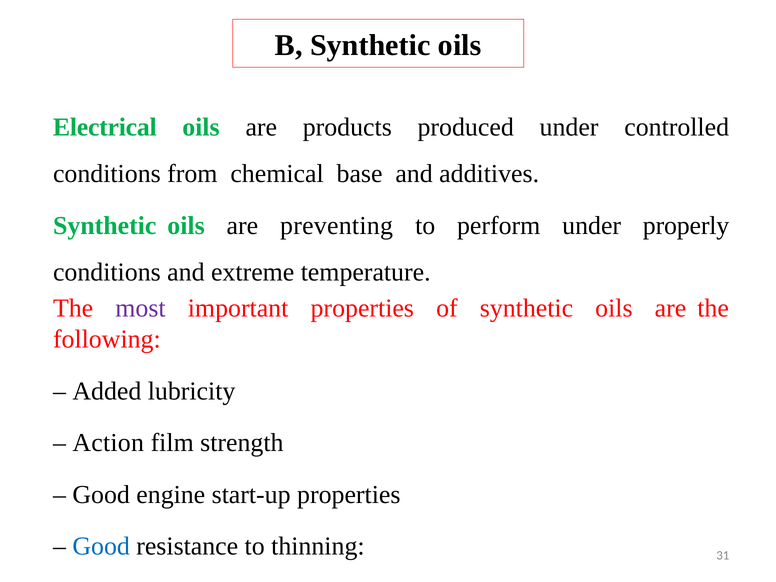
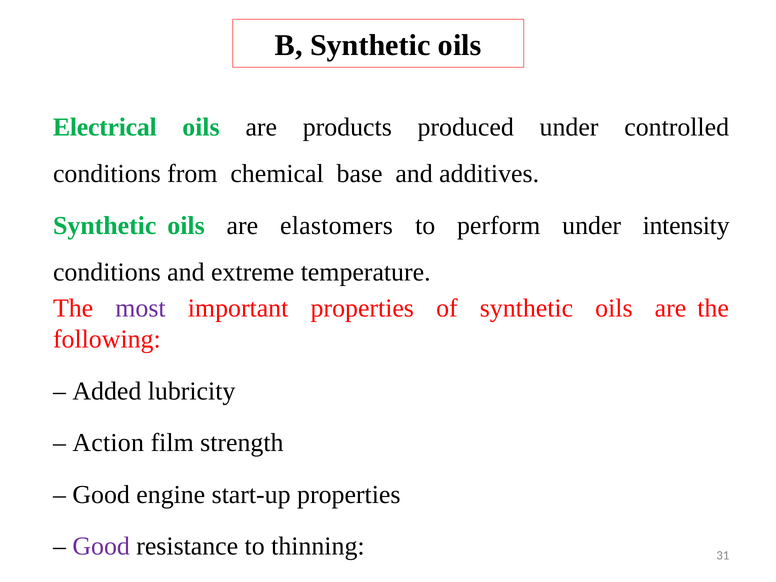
preventing: preventing -> elastomers
properly: properly -> intensity
Good at (101, 546) colour: blue -> purple
